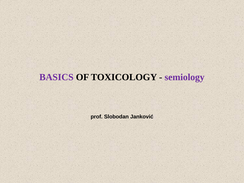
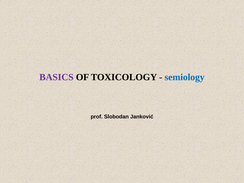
semiology colour: purple -> blue
